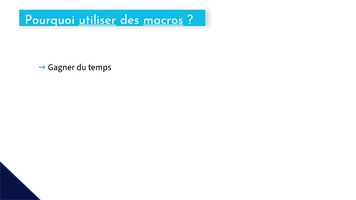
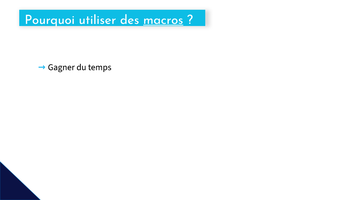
utiliser underline: present -> none
